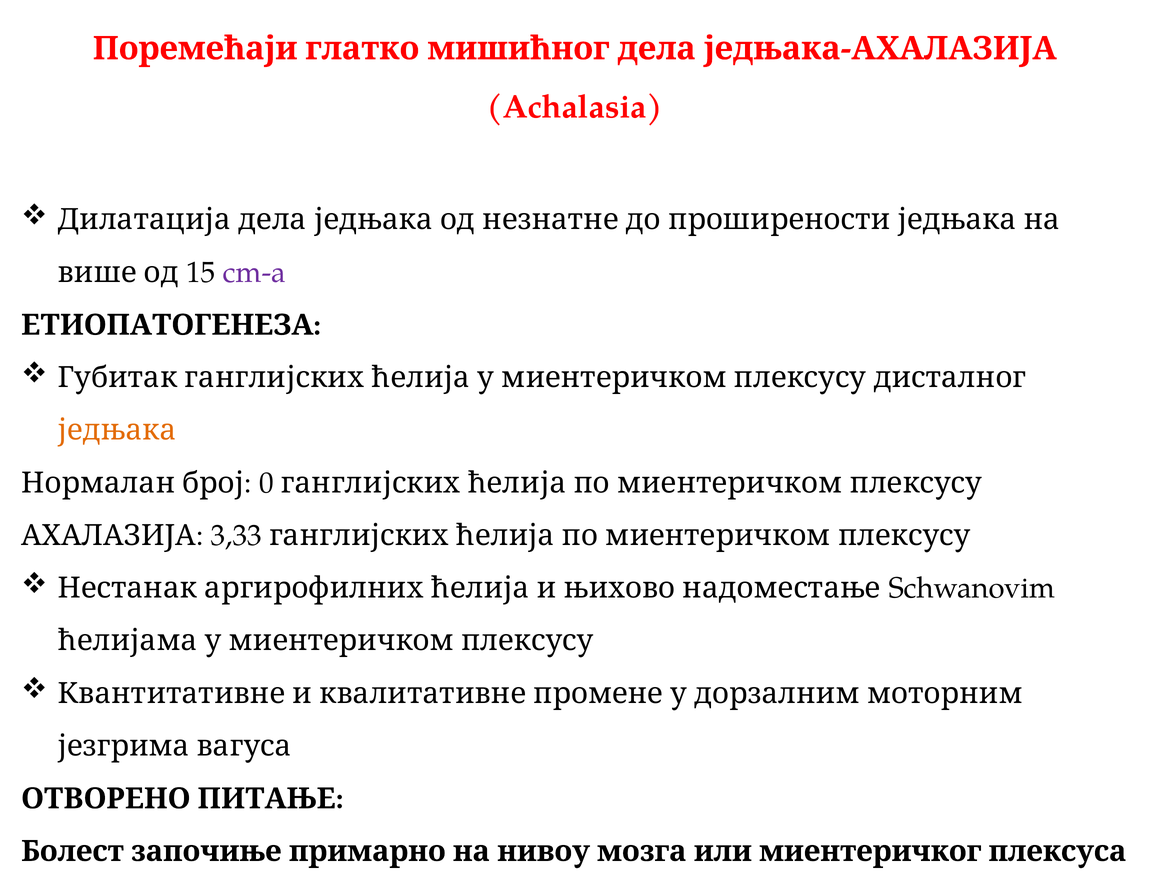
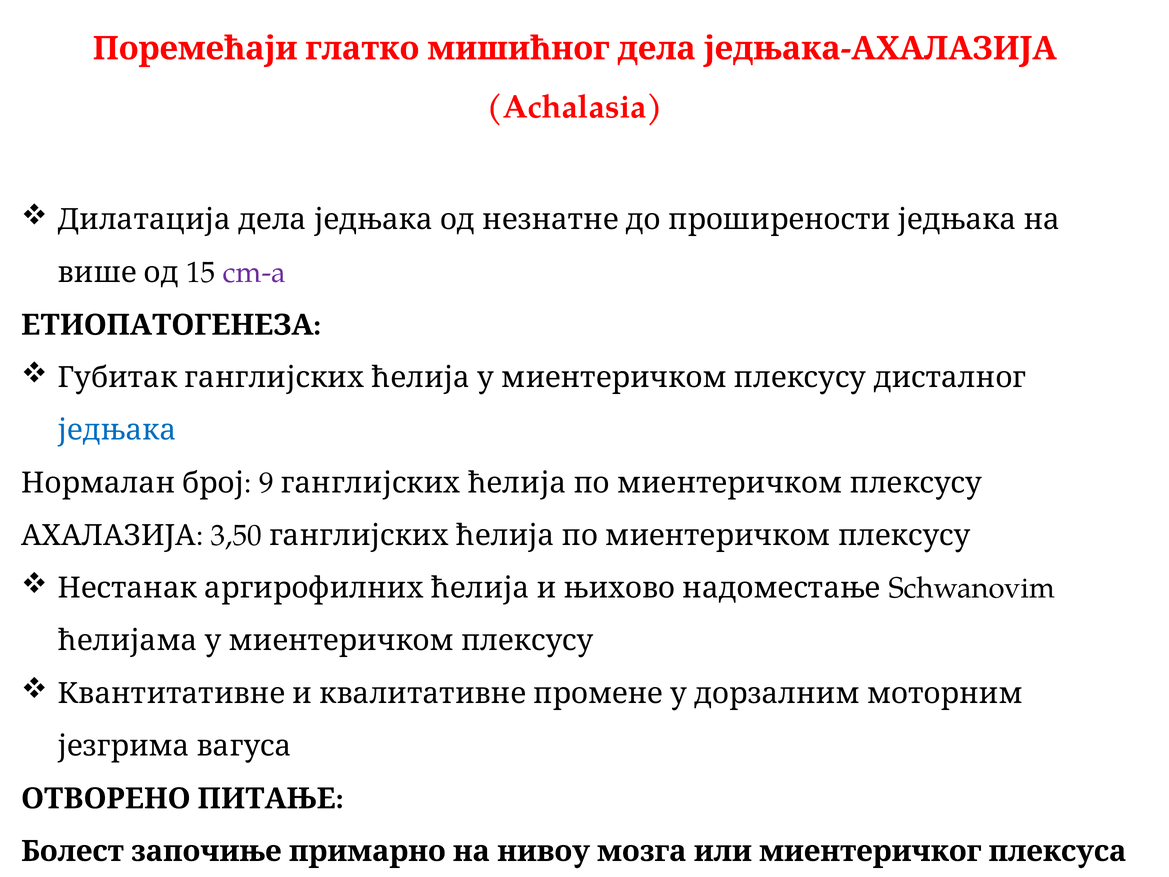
једњака at (117, 430) colour: orange -> blue
0: 0 -> 9
3,33: 3,33 -> 3,50
